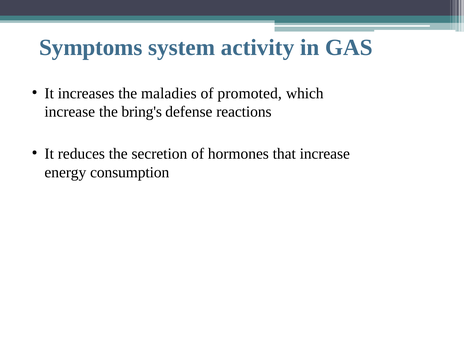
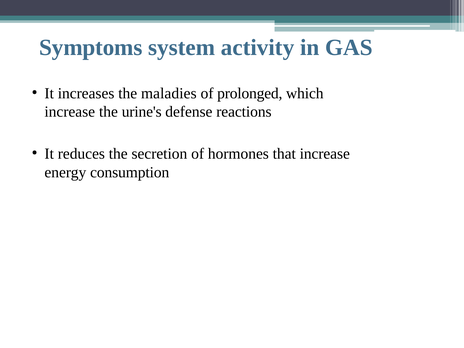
promoted: promoted -> prolonged
bring's: bring's -> urine's
